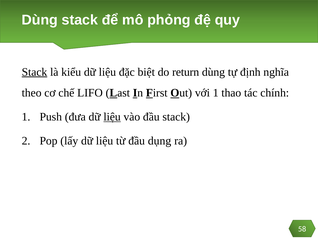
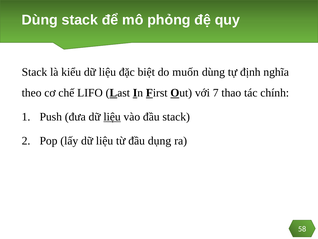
Stack at (34, 72) underline: present -> none
return: return -> muốn
với 1: 1 -> 7
